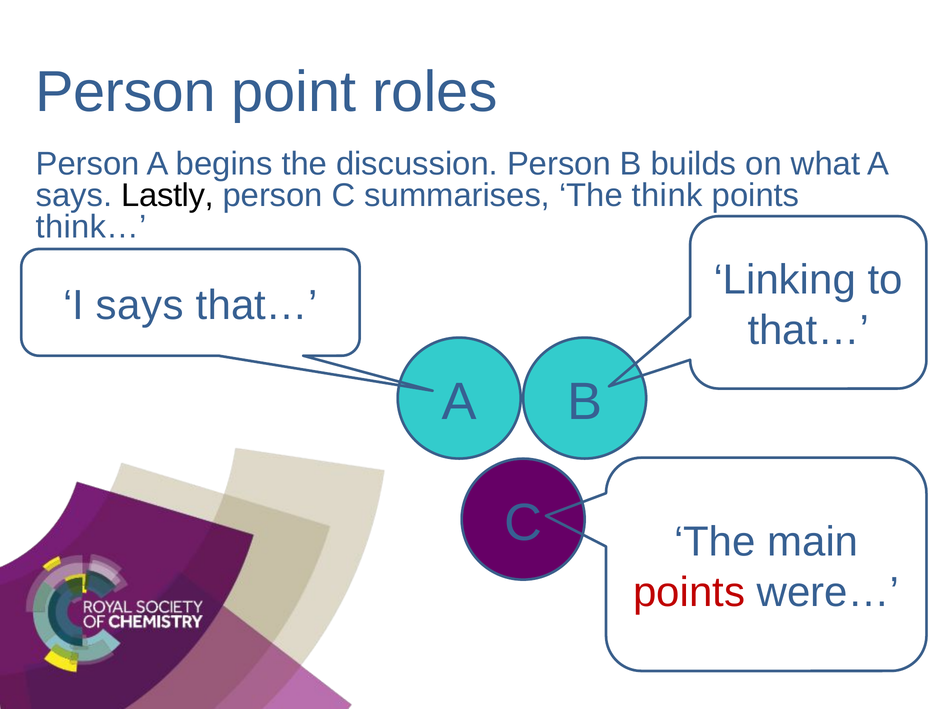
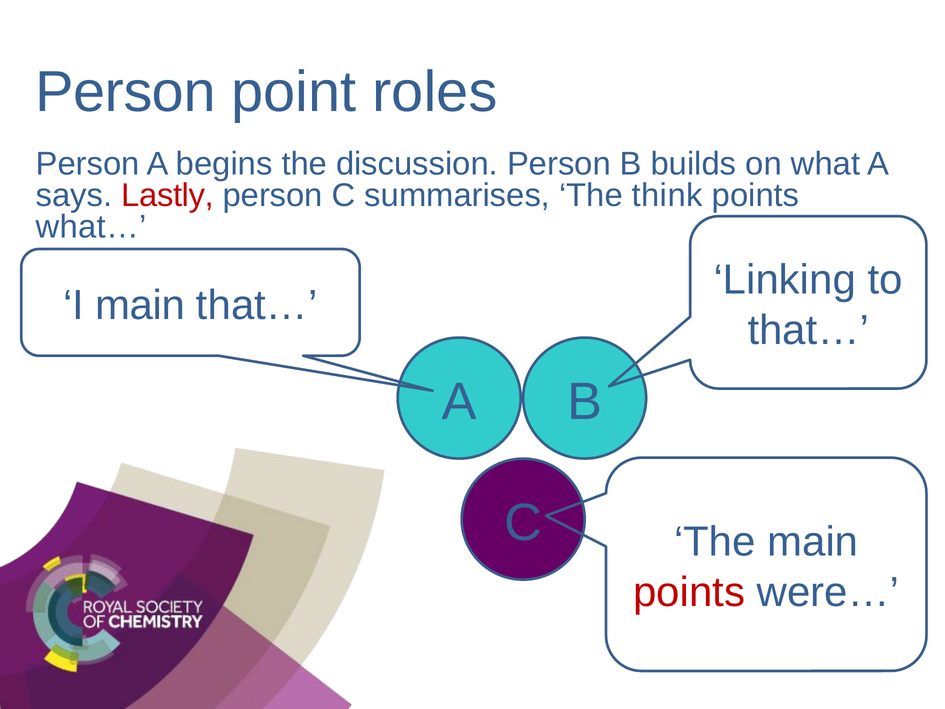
Lastly colour: black -> red
think…: think… -> what…
I says: says -> main
